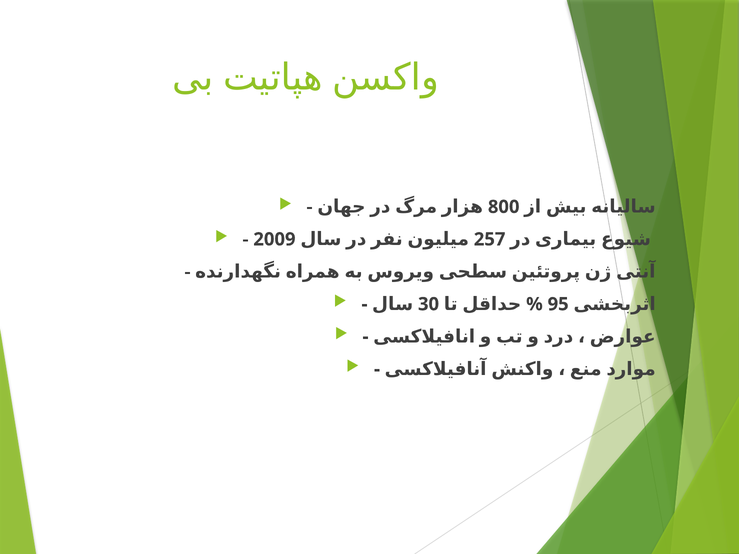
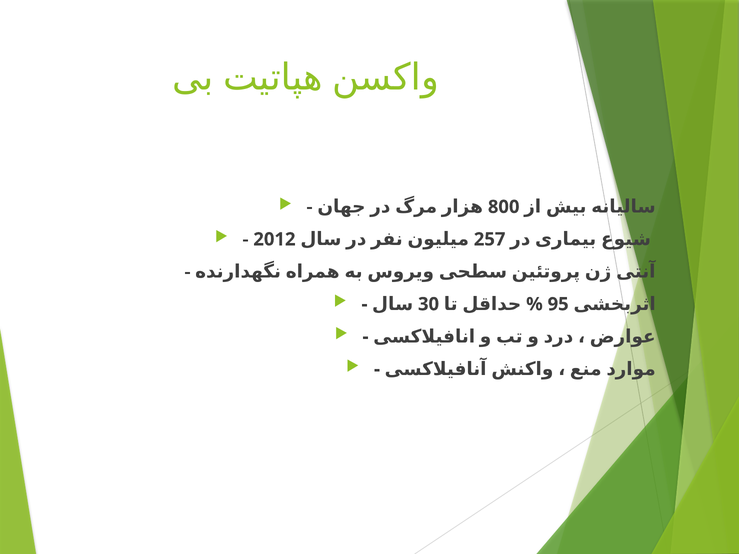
2009: 2009 -> 2012
